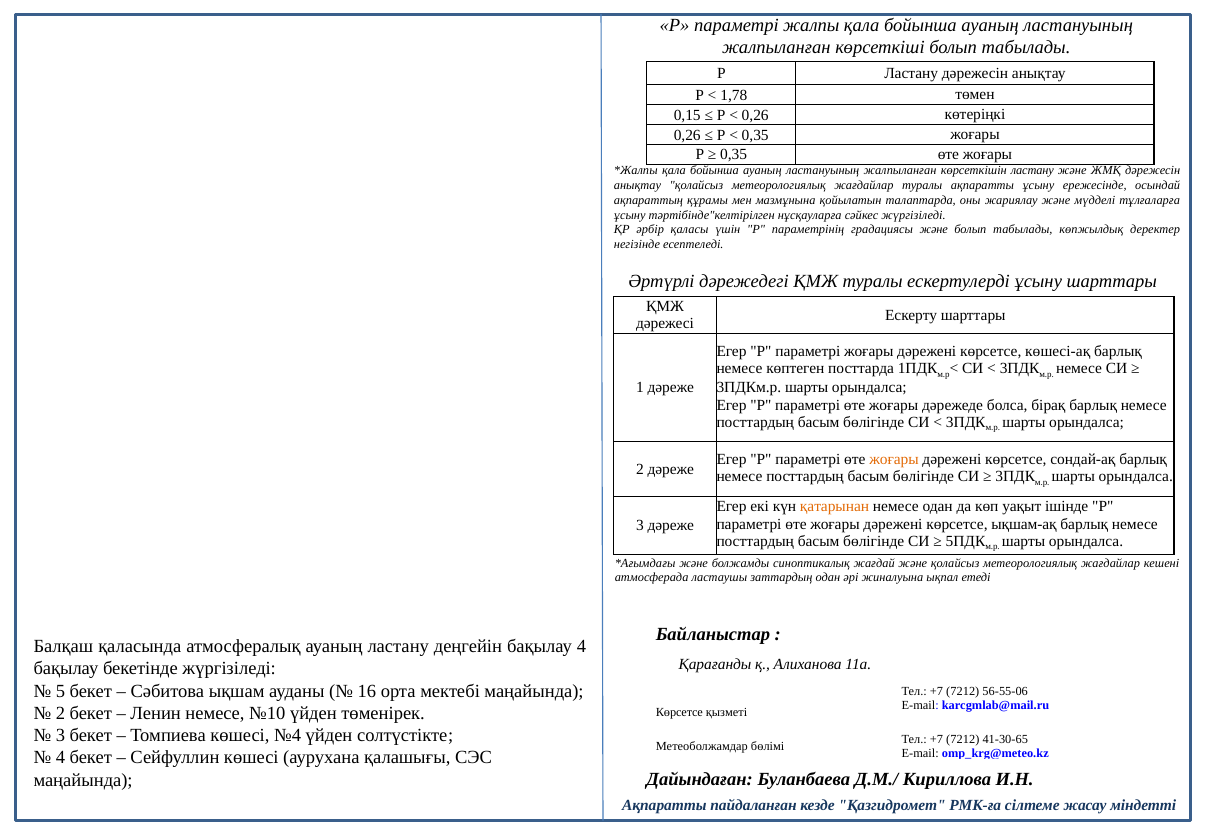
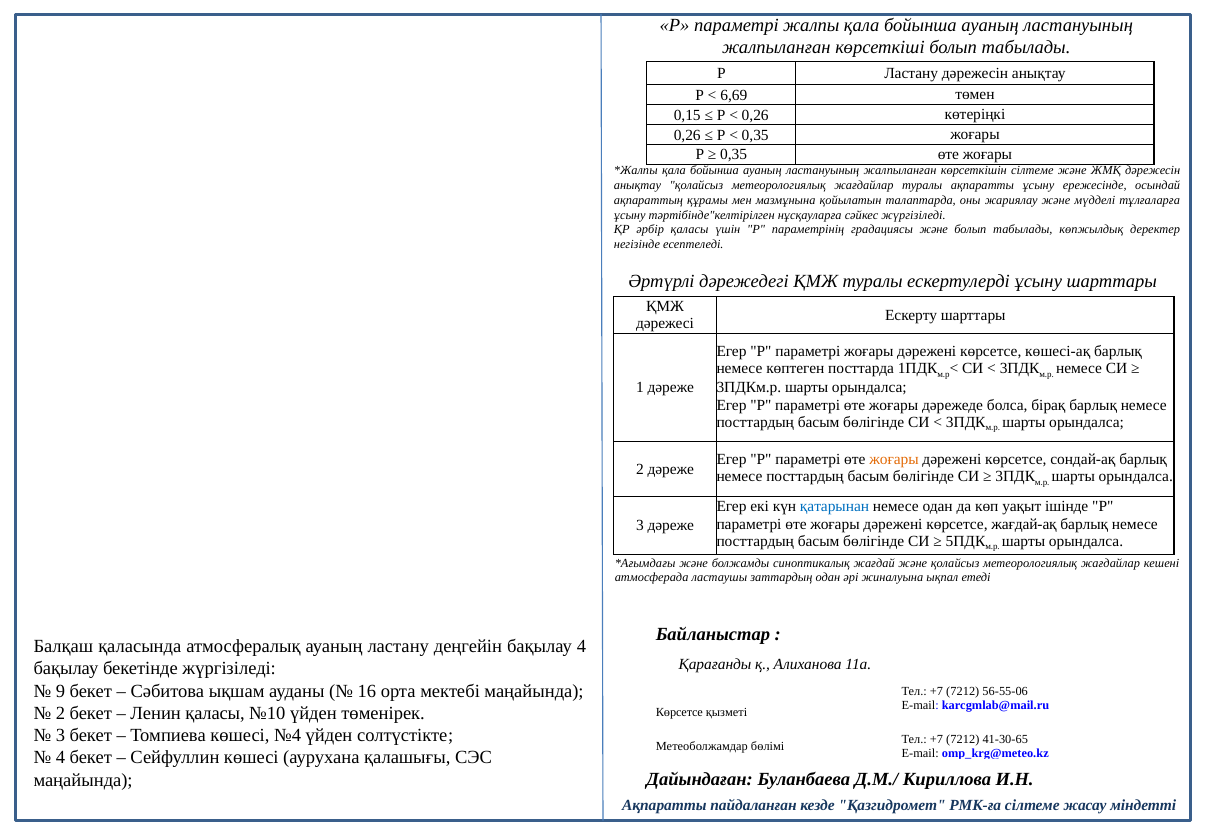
1,78: 1,78 -> 6,69
көрсеткішін ластану: ластану -> сілтеме
қатарынан colour: orange -> blue
ықшам-ақ: ықшам-ақ -> жағдай-ақ
5: 5 -> 9
Ленин немесе: немесе -> қаласы
